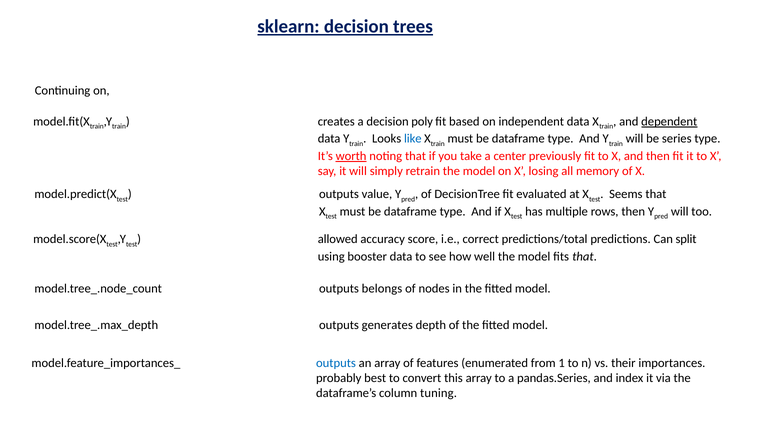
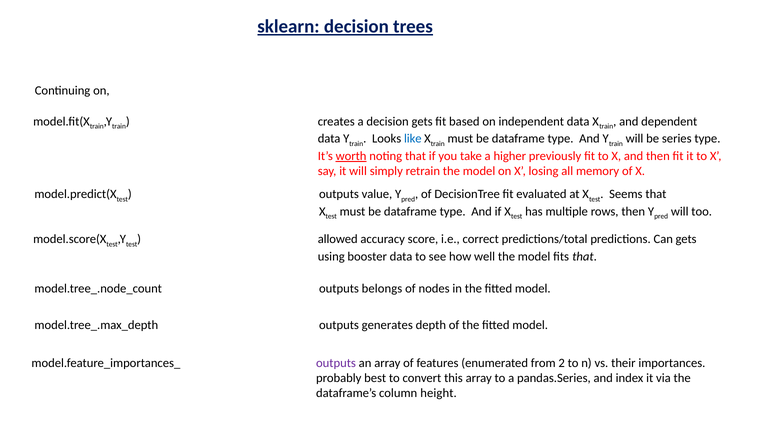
decision poly: poly -> gets
dependent underline: present -> none
center: center -> higher
Can split: split -> gets
outputs at (336, 363) colour: blue -> purple
1: 1 -> 2
tuning: tuning -> height
